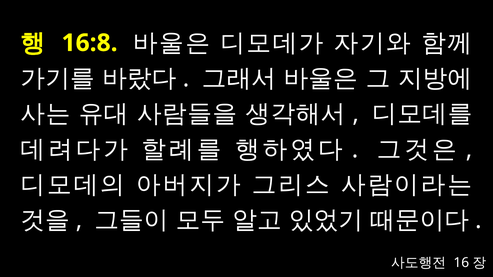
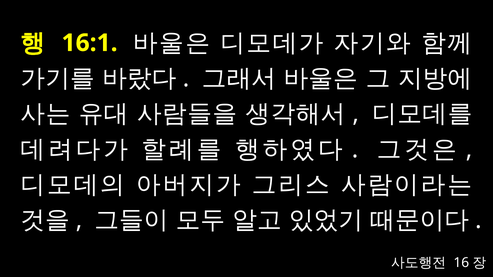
16:8: 16:8 -> 16:1
